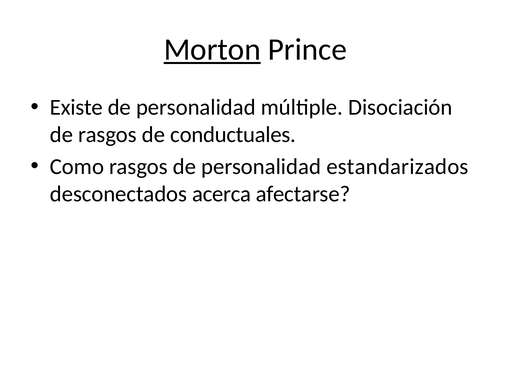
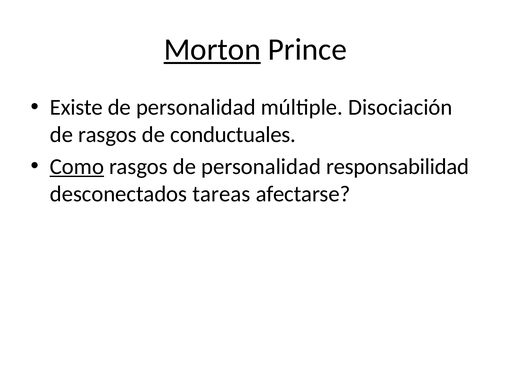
Como underline: none -> present
estandarizados: estandarizados -> responsabilidad
acerca: acerca -> tareas
